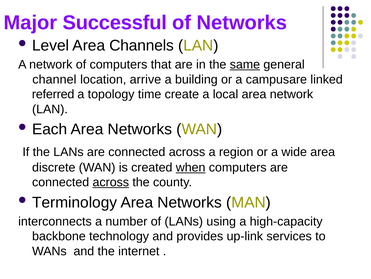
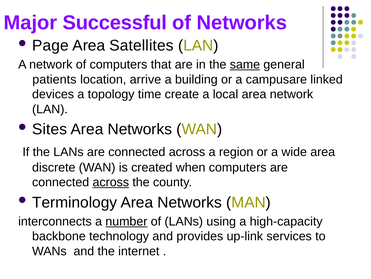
Level: Level -> Page
Channels: Channels -> Satellites
channel: channel -> patients
referred: referred -> devices
Each: Each -> Sites
when underline: present -> none
number underline: none -> present
